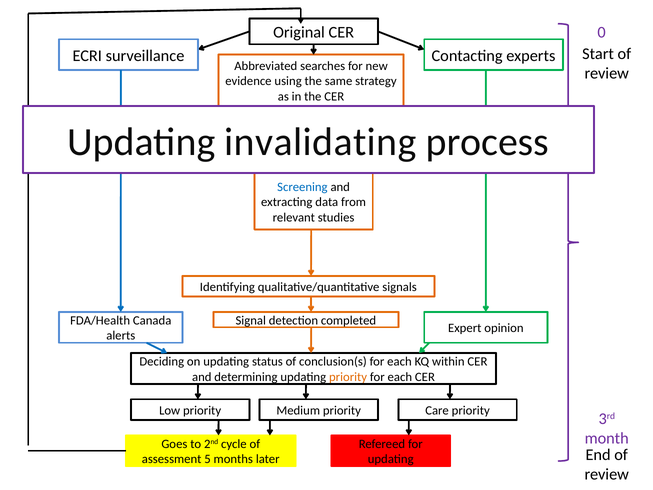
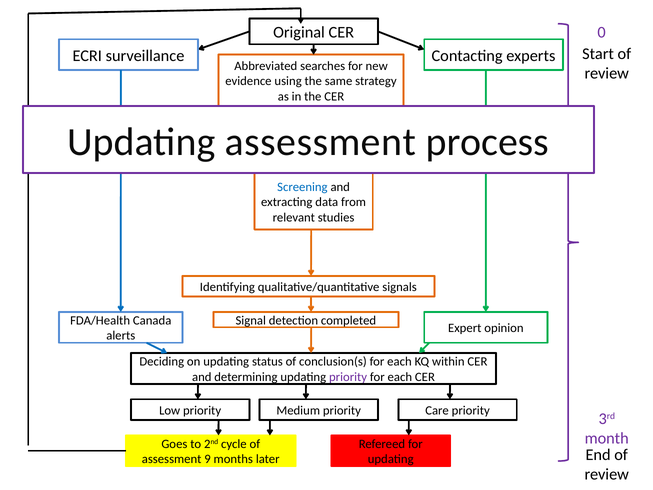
Updating invalidating: invalidating -> assessment
priority at (348, 377) colour: orange -> purple
5: 5 -> 9
